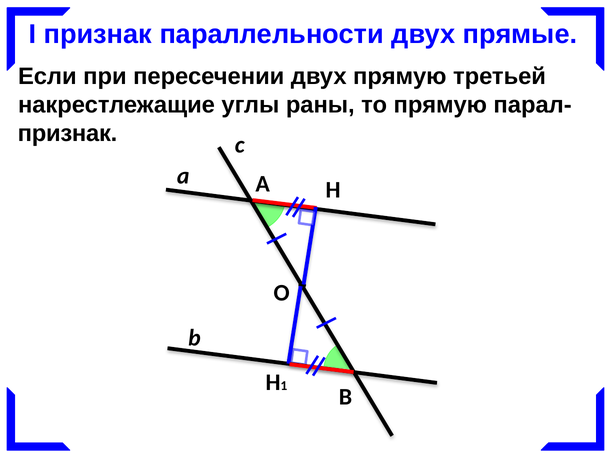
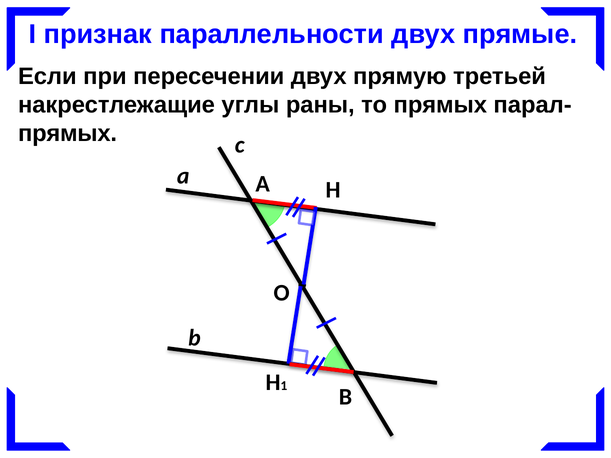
то прямую: прямую -> прямых
признак at (67, 134): признак -> прямых
